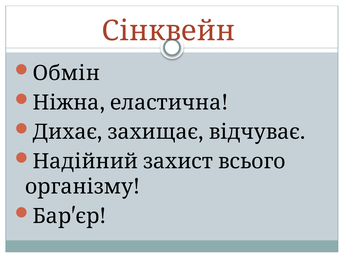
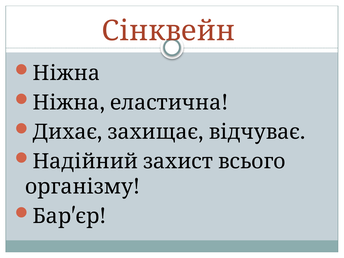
Обмін at (66, 73): Обмін -> Ніжна
